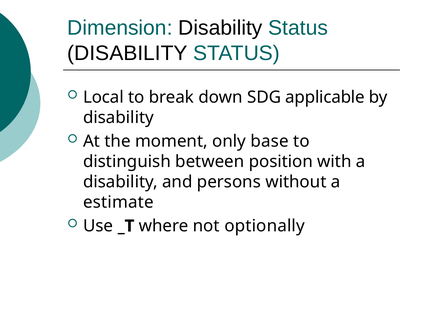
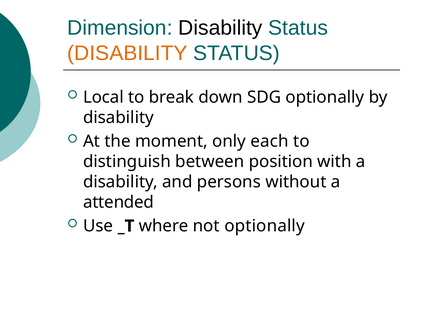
DISABILITY at (127, 53) colour: black -> orange
SDG applicable: applicable -> optionally
base: base -> each
estimate: estimate -> attended
